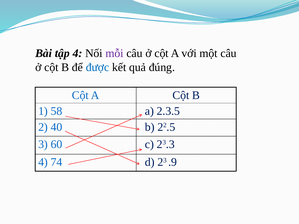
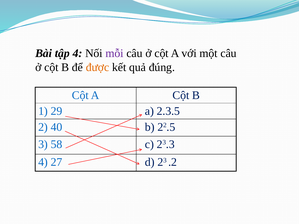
được colour: blue -> orange
58: 58 -> 29
60: 60 -> 58
74: 74 -> 27
.9: .9 -> .2
